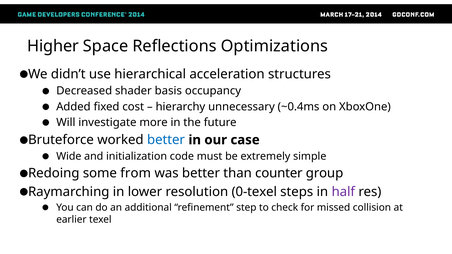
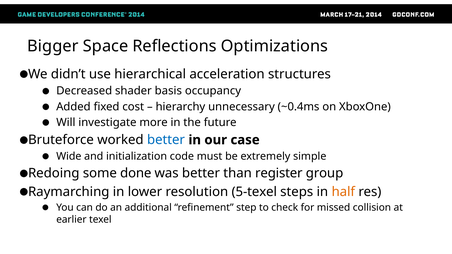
Higher: Higher -> Bigger
from: from -> done
counter: counter -> register
0-texel: 0-texel -> 5-texel
half colour: purple -> orange
